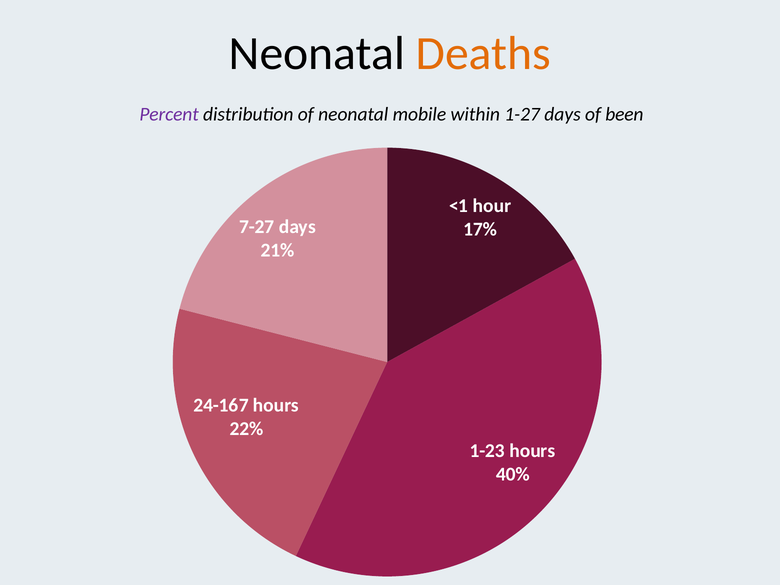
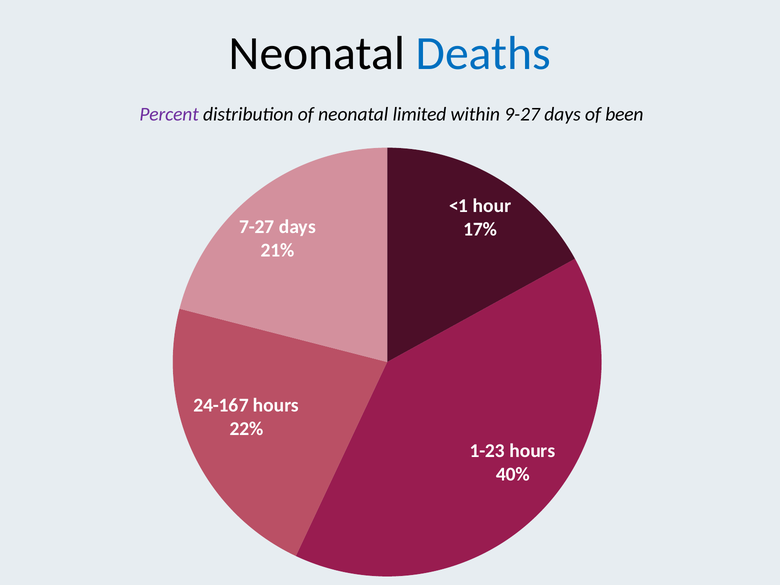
Deaths colour: orange -> blue
mobile: mobile -> limited
1-27: 1-27 -> 9-27
